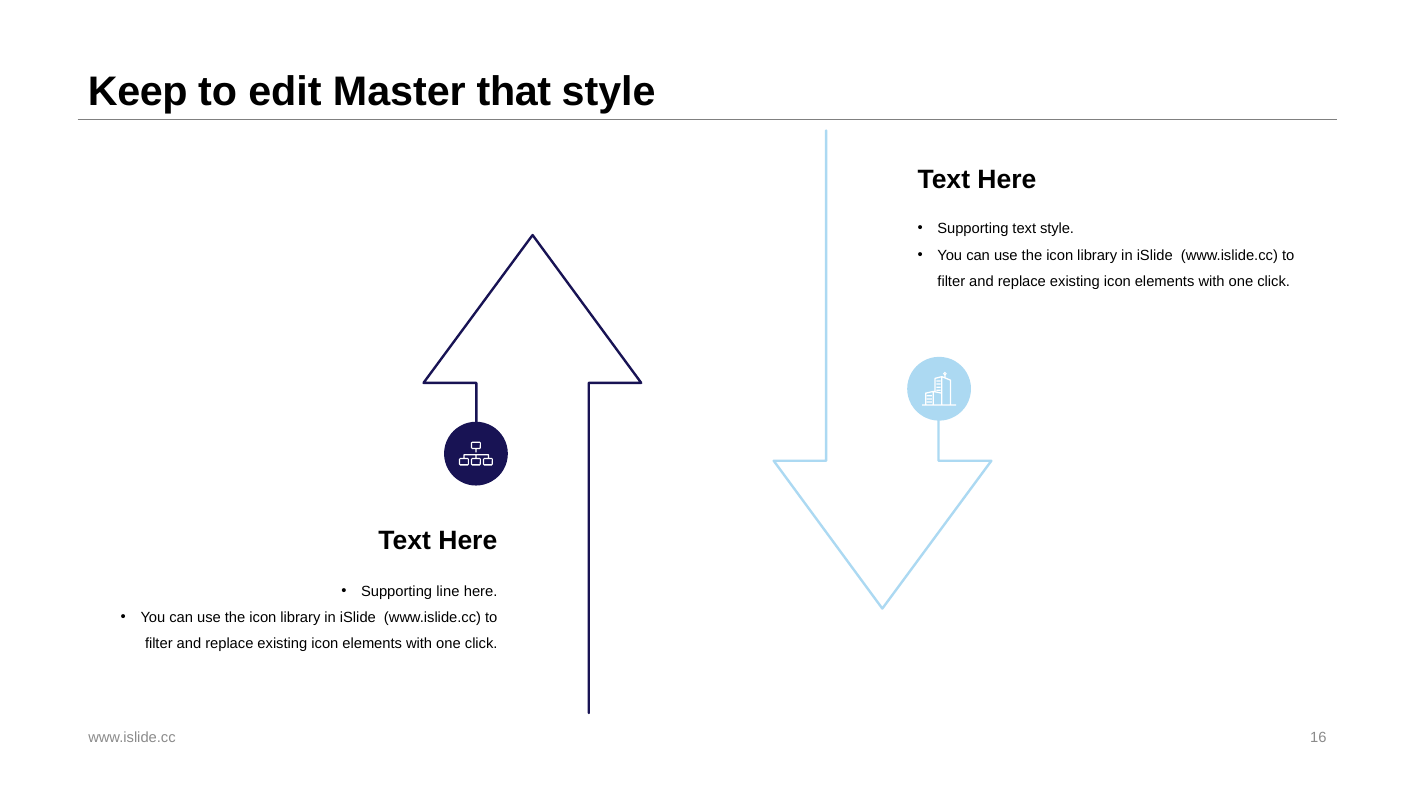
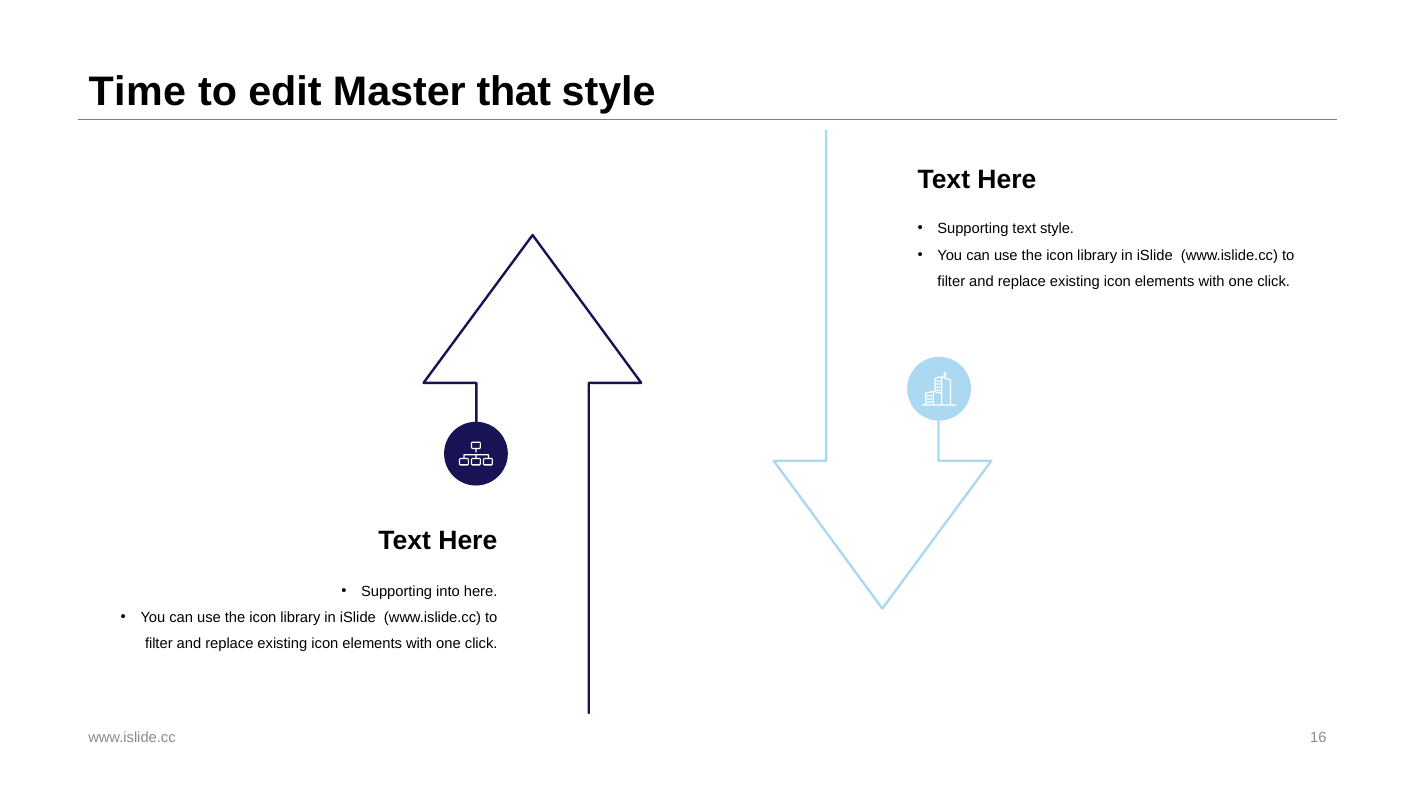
Keep: Keep -> Time
line: line -> into
